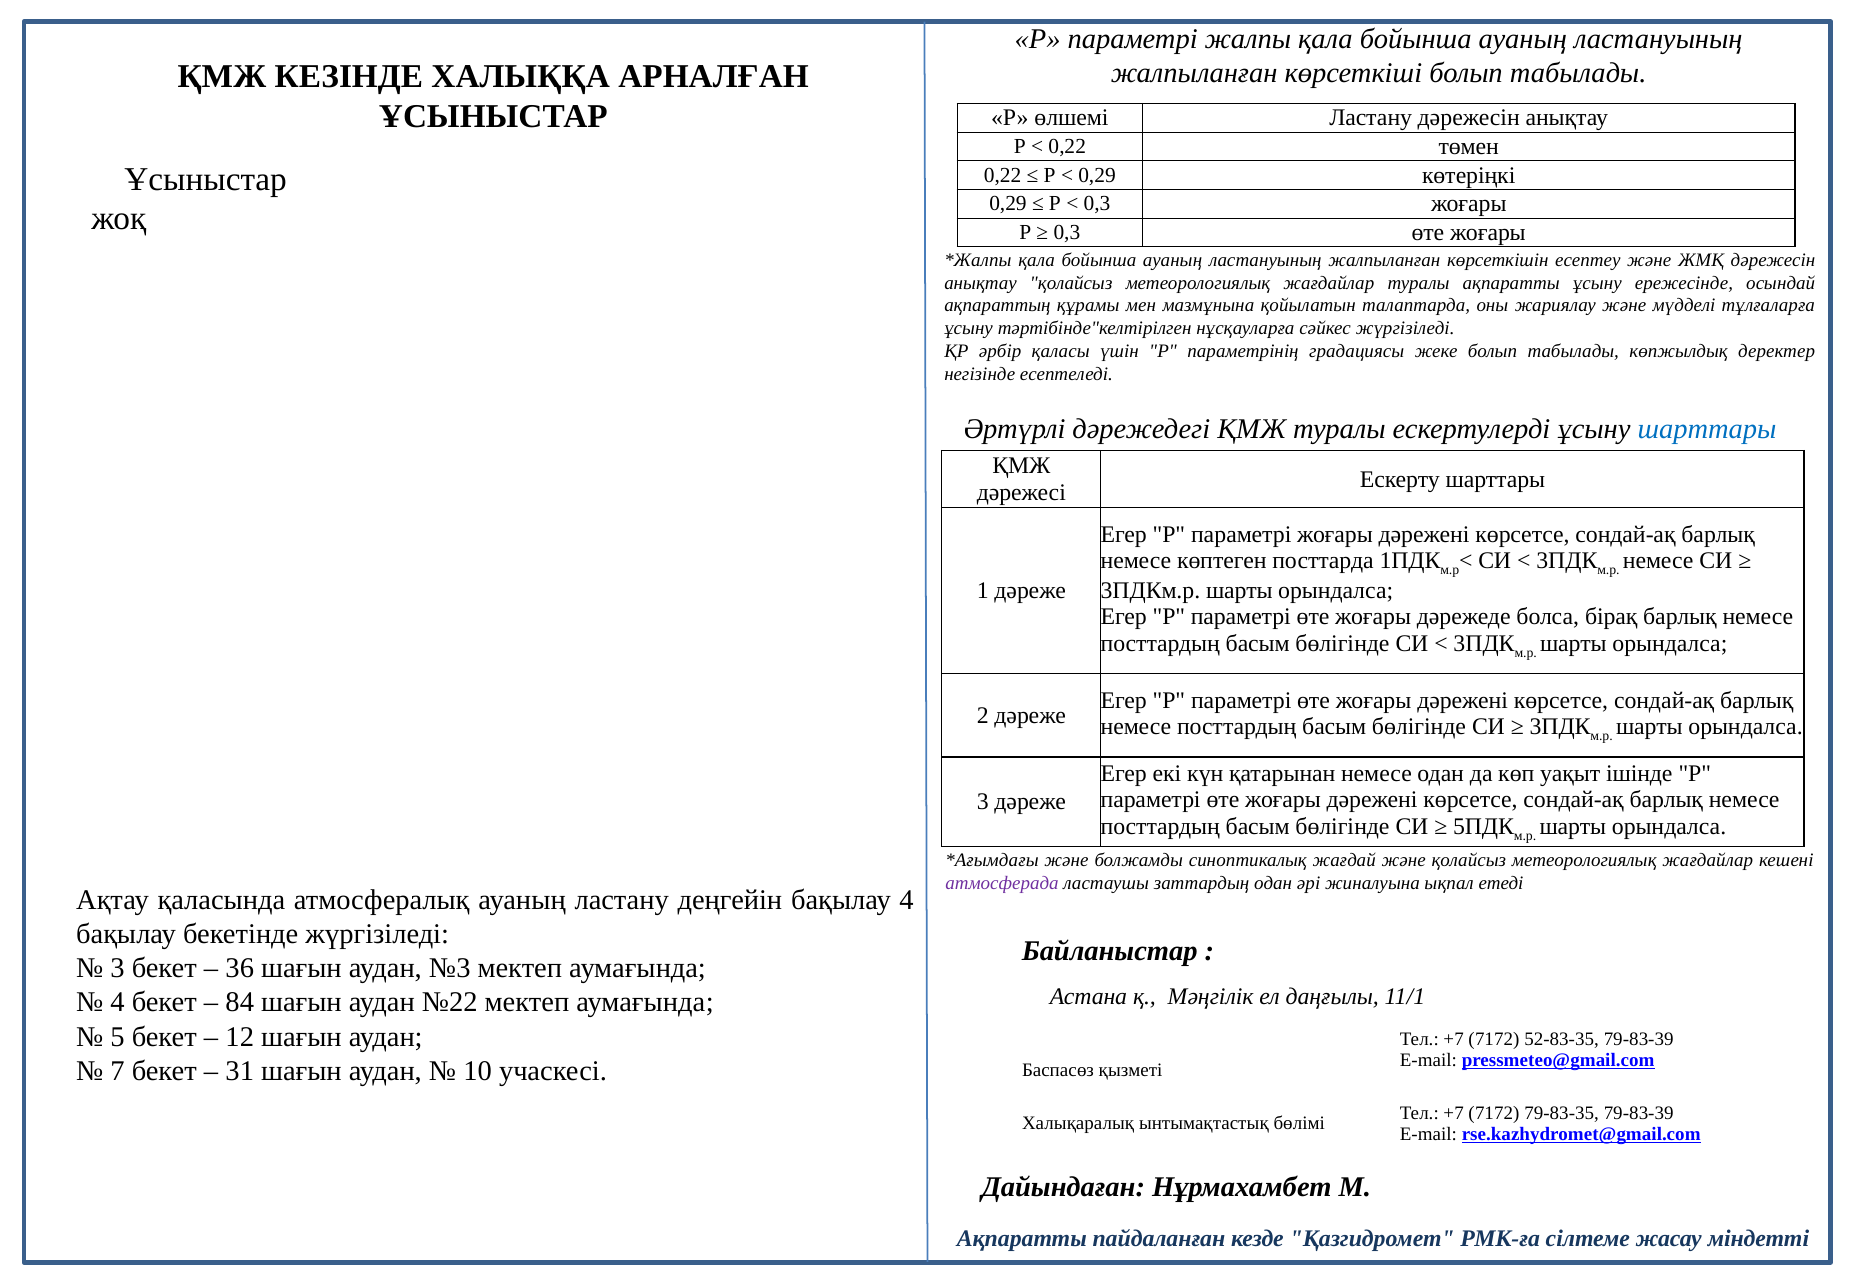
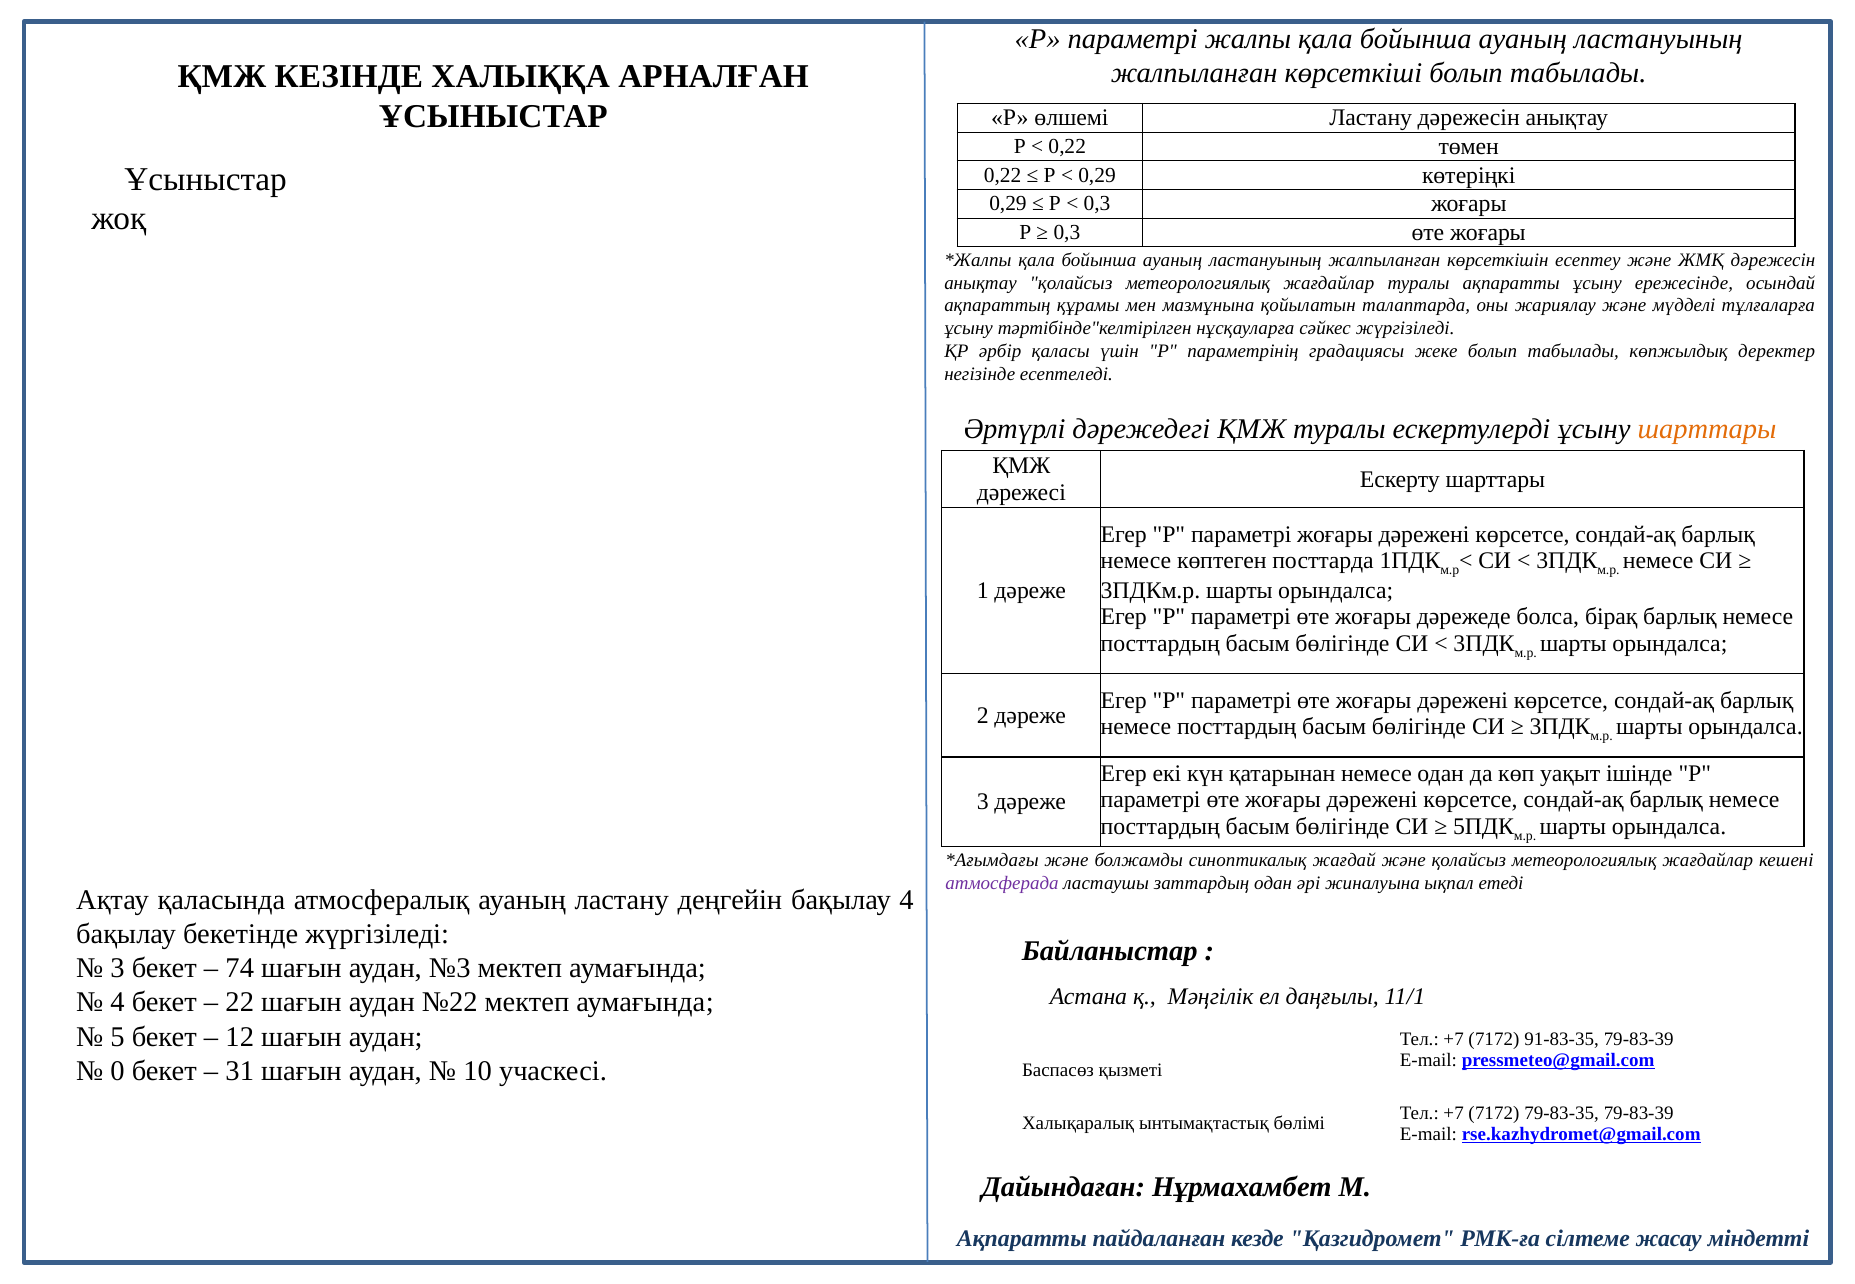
шарттары at (1707, 429) colour: blue -> orange
36: 36 -> 74
84: 84 -> 22
52-83-35: 52-83-35 -> 91-83-35
7: 7 -> 0
